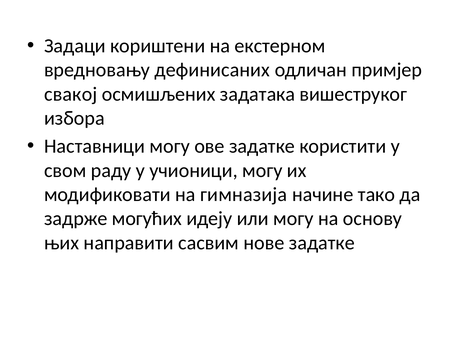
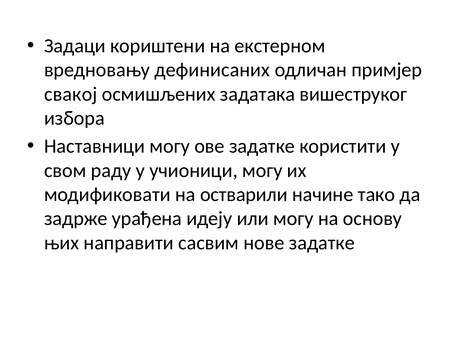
гимназија: гимназија -> остварили
могућих: могућих -> урађена
